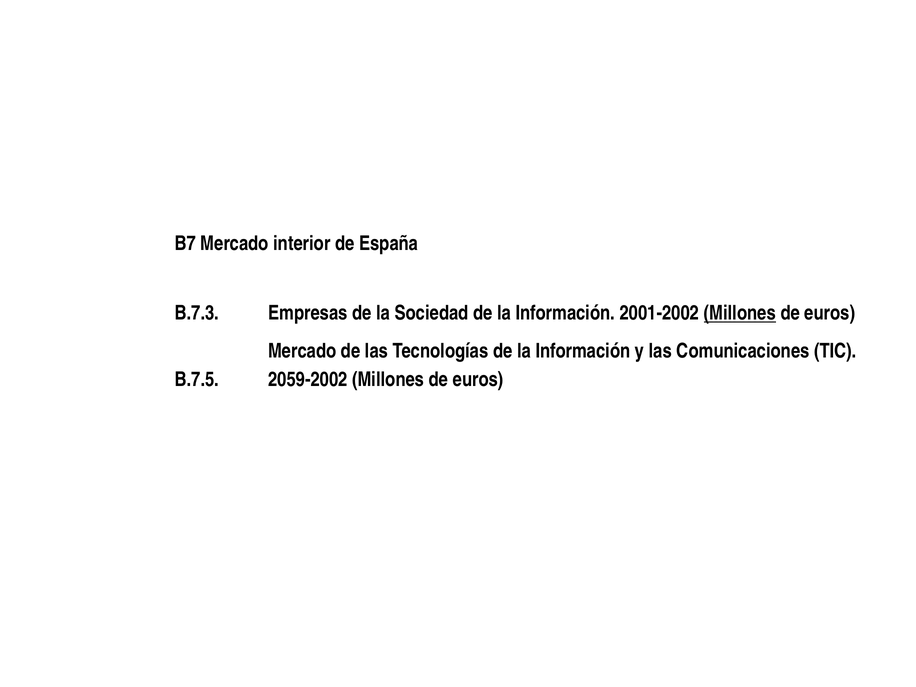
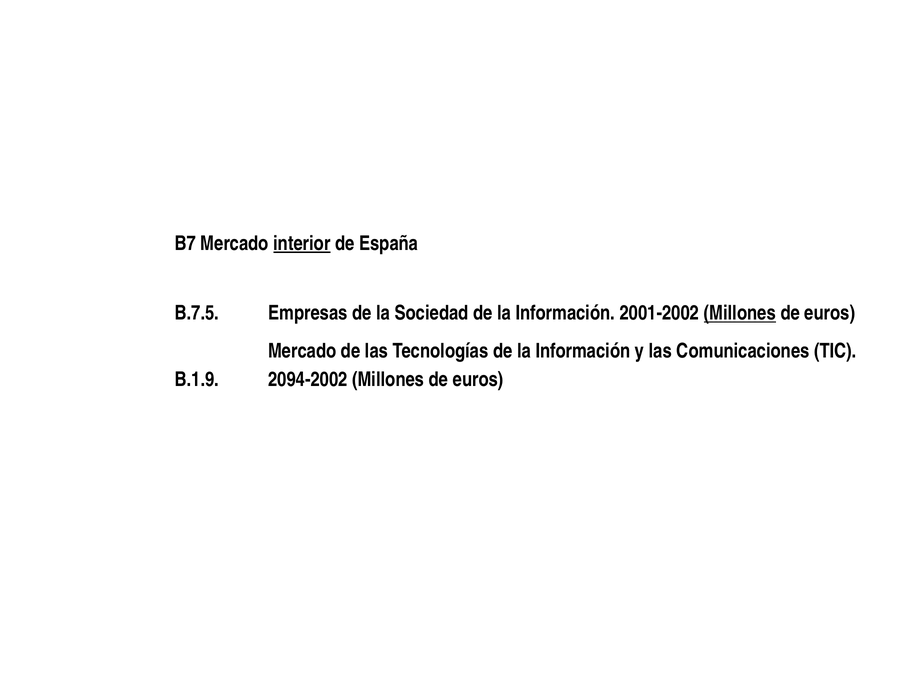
interior underline: none -> present
B.7.3: B.7.3 -> B.7.5
B.7.5: B.7.5 -> B.1.9
2059-2002: 2059-2002 -> 2094-2002
